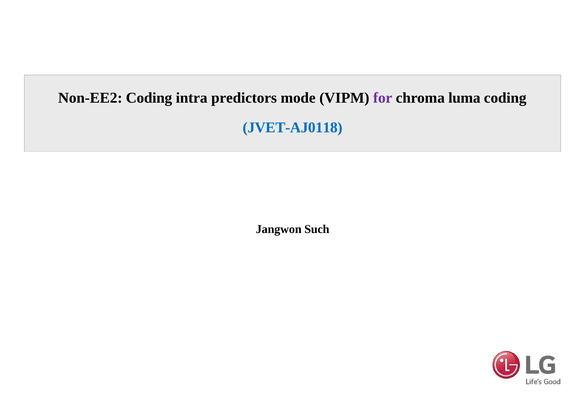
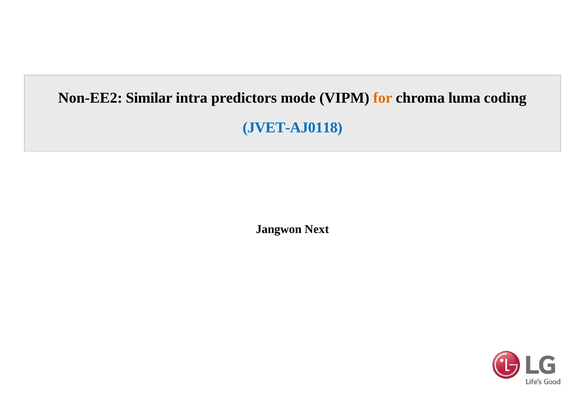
Non-EE2 Coding: Coding -> Similar
for colour: purple -> orange
Such: Such -> Next
